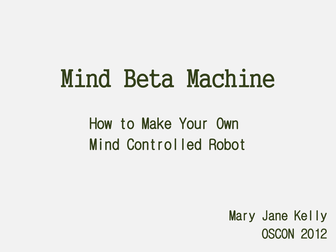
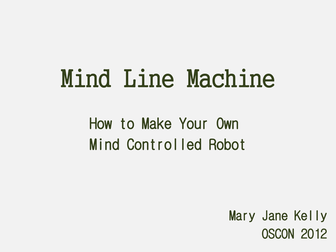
Beta: Beta -> Line
